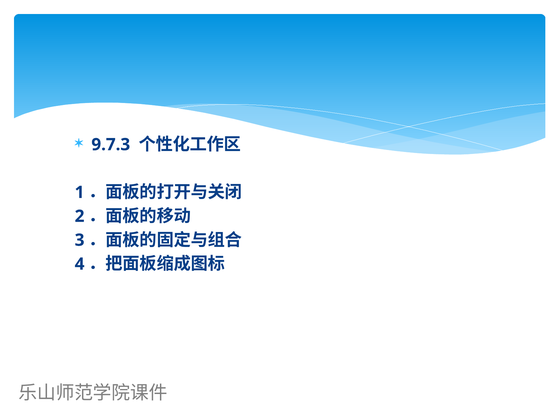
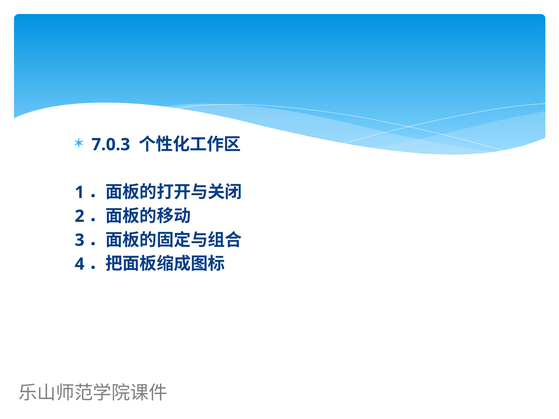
9.7.3: 9.7.3 -> 7.0.3
